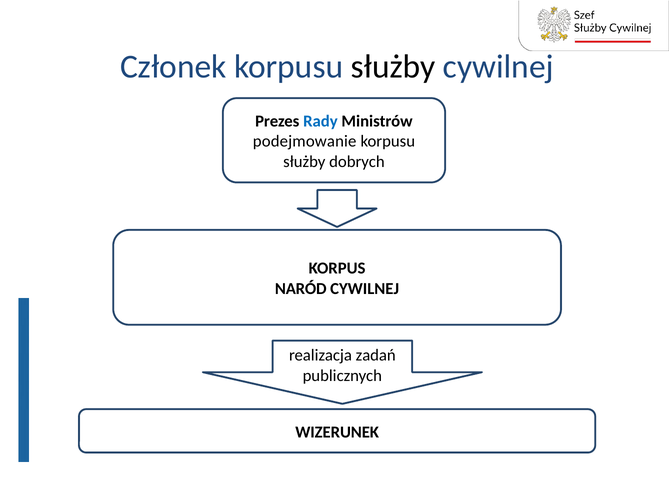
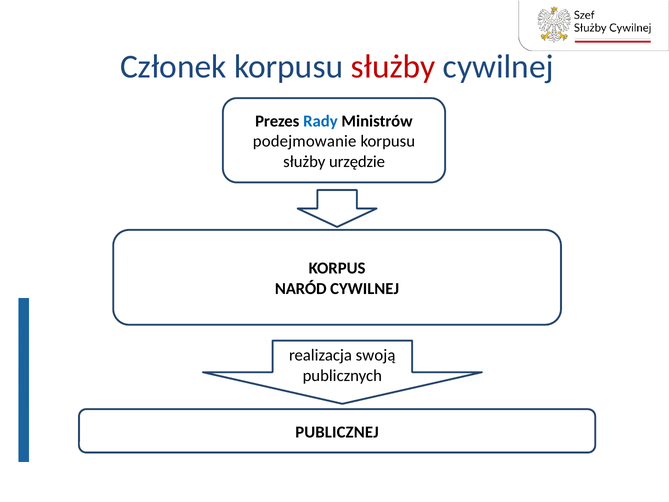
służby at (393, 67) colour: black -> red
dobrych: dobrych -> urzędzie
zadań: zadań -> swoją
WIZERUNEK: WIZERUNEK -> PUBLICZNEJ
